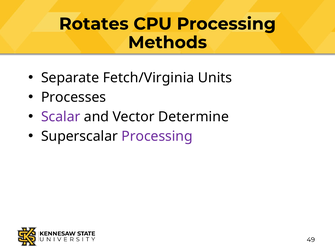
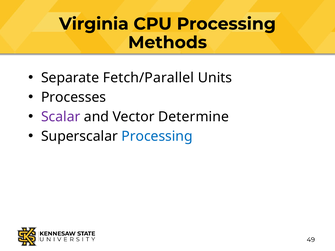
Rotates: Rotates -> Virginia
Fetch/Virginia: Fetch/Virginia -> Fetch/Parallel
Processing at (157, 136) colour: purple -> blue
